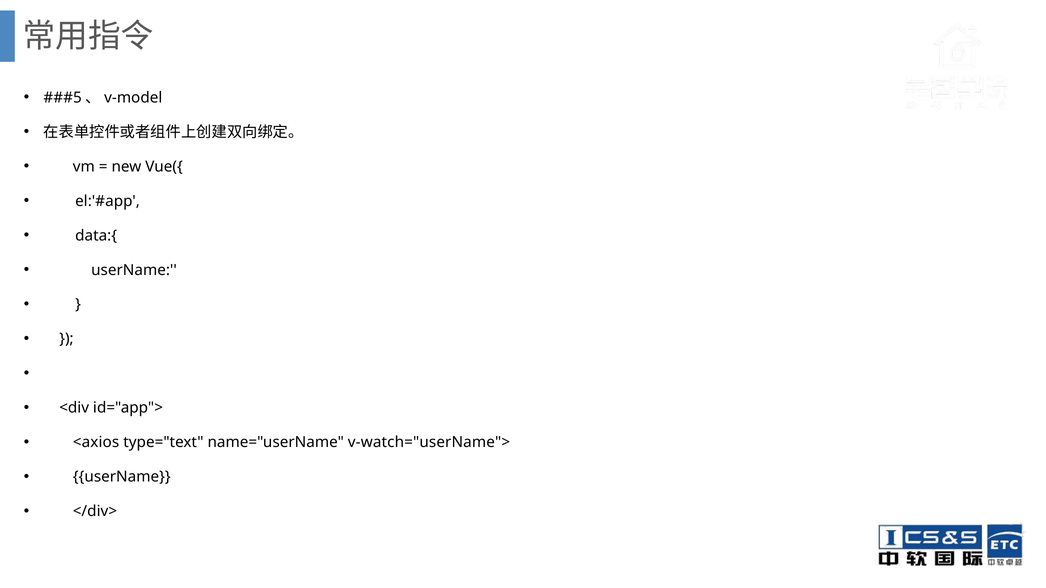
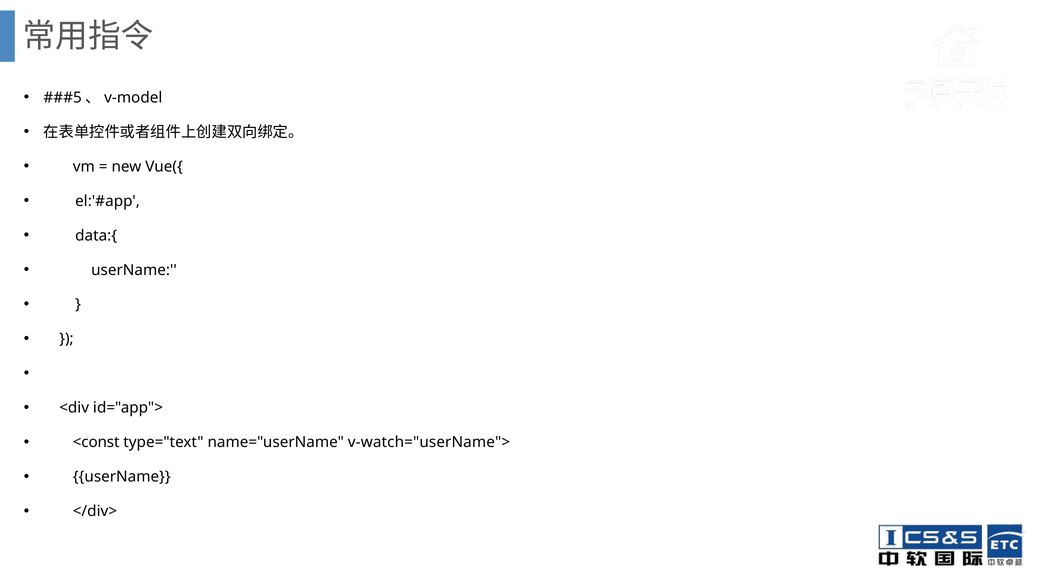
<axios: <axios -> <const
